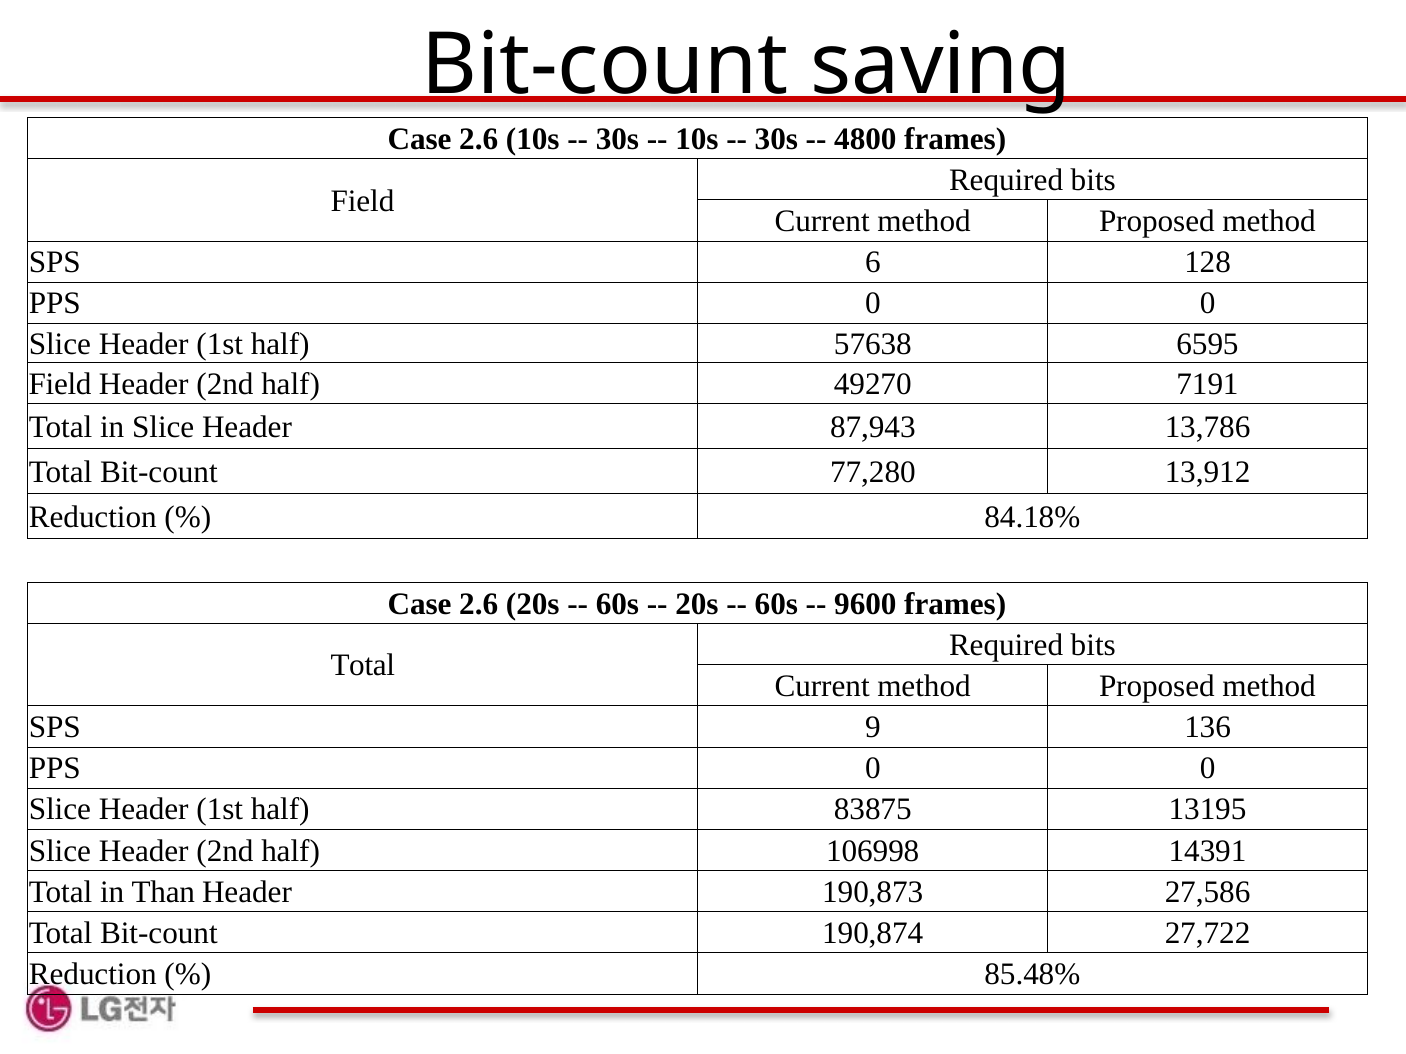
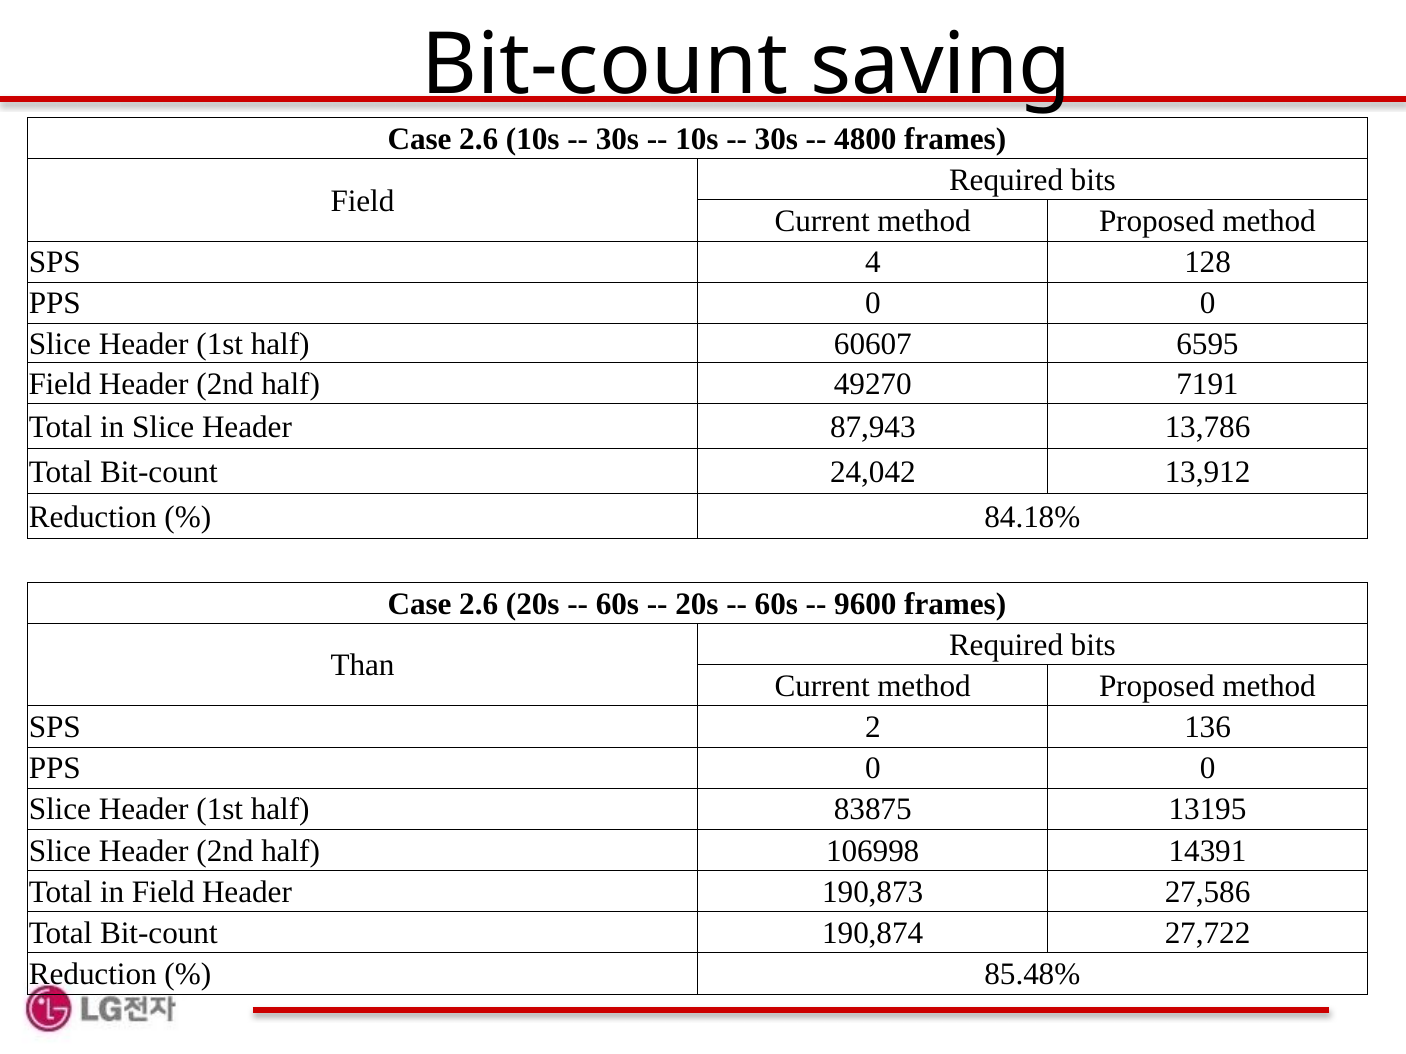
6: 6 -> 4
57638: 57638 -> 60607
77,280: 77,280 -> 24,042
Total at (363, 666): Total -> Than
9: 9 -> 2
in Than: Than -> Field
